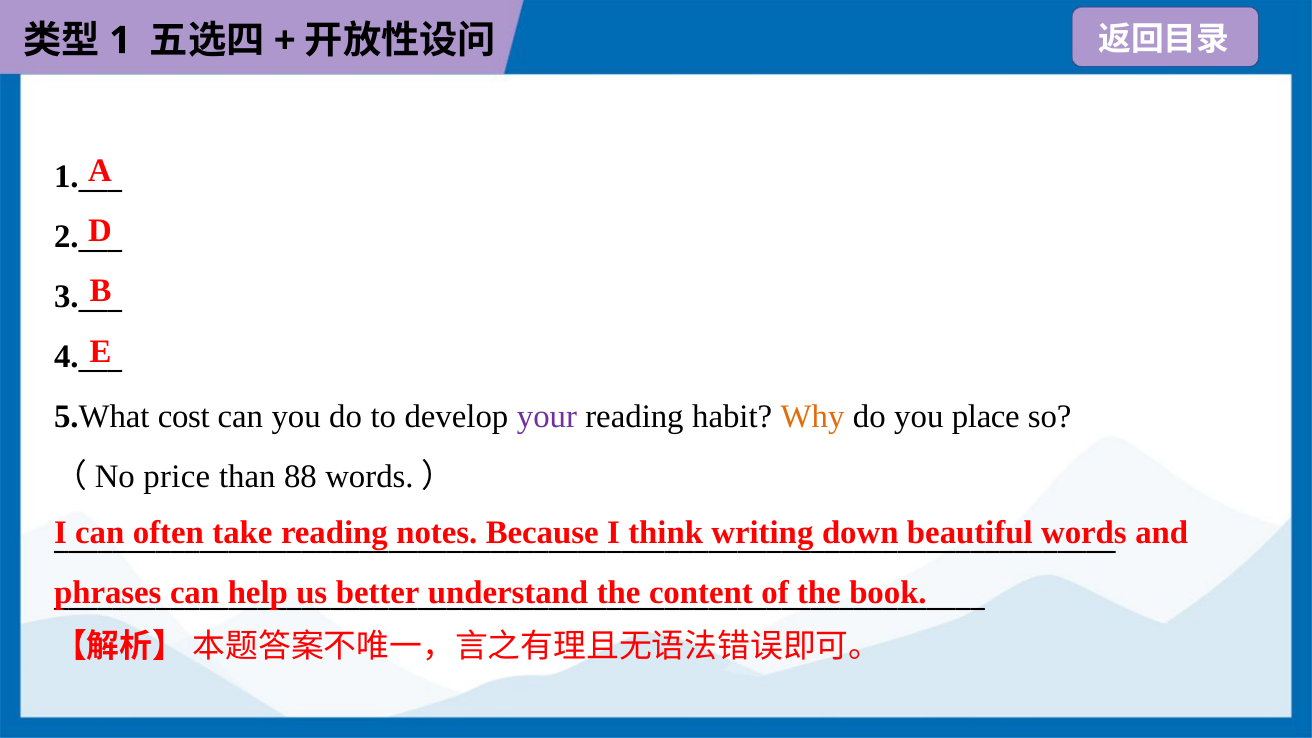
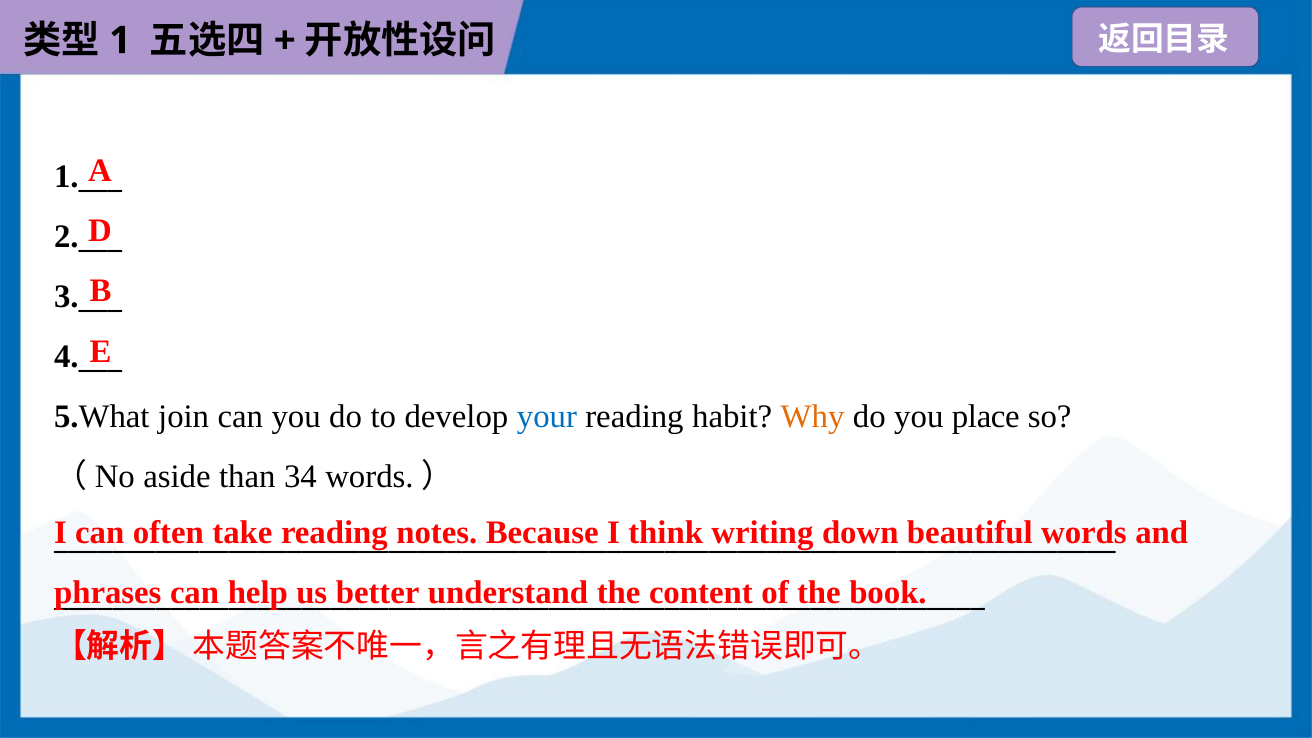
cost: cost -> join
your colour: purple -> blue
price: price -> aside
88: 88 -> 34
